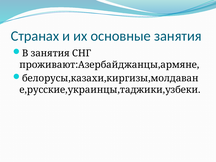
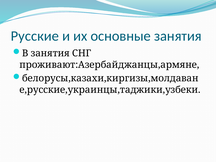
Странах: Странах -> Русские
